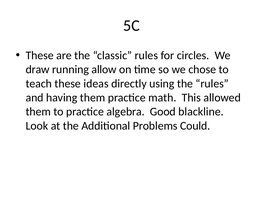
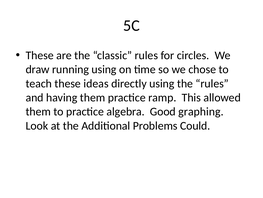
running allow: allow -> using
math: math -> ramp
blackline: blackline -> graphing
